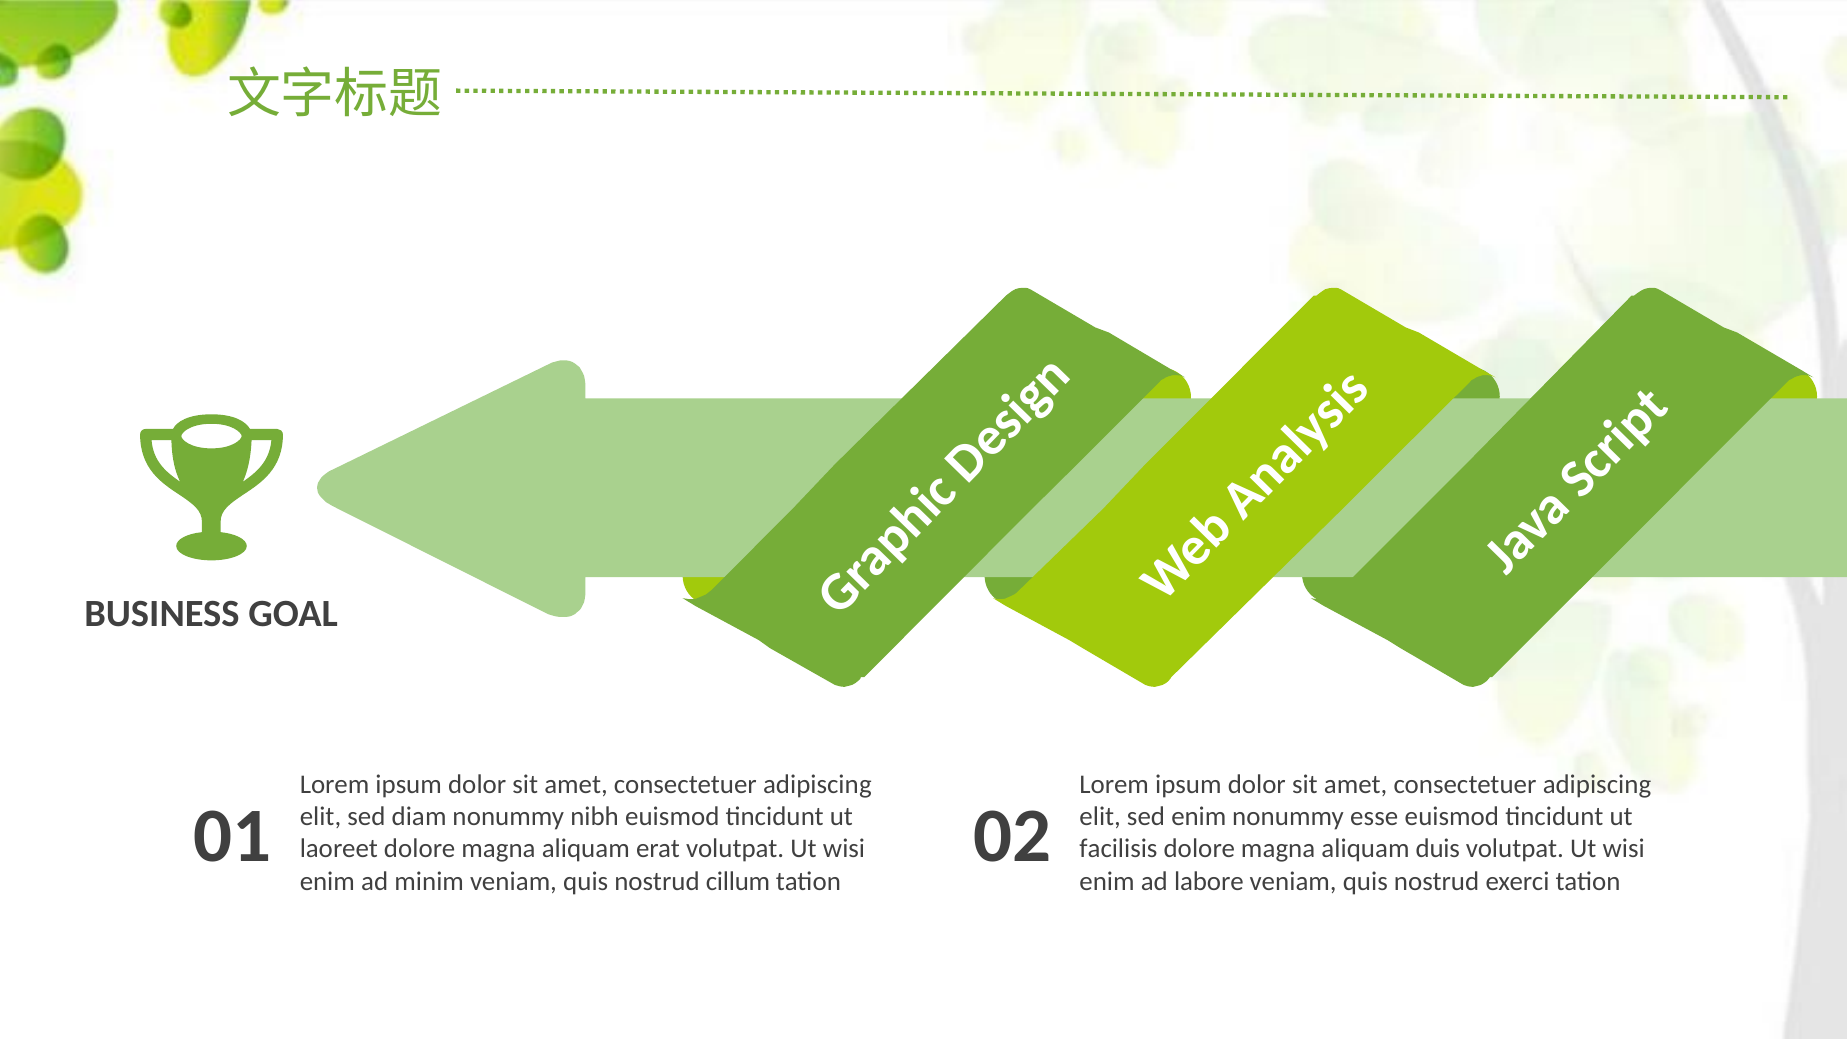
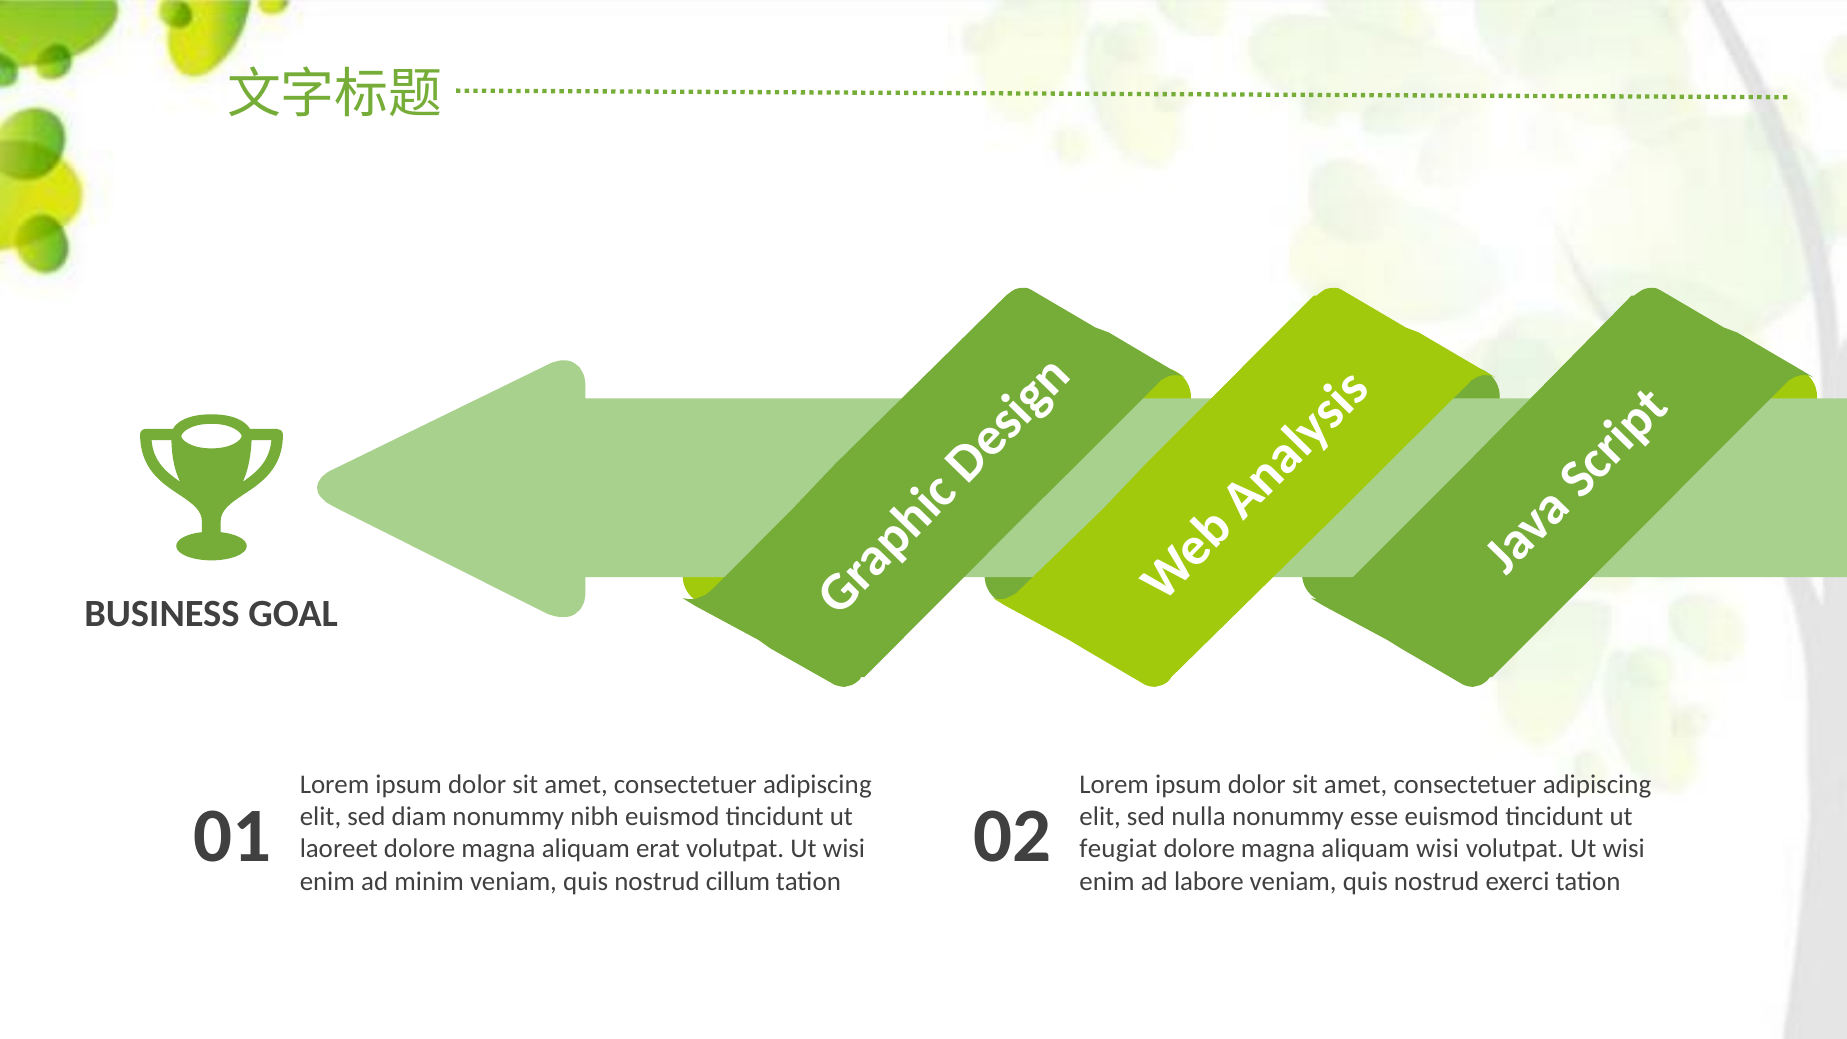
sed enim: enim -> nulla
facilisis: facilisis -> feugiat
aliquam duis: duis -> wisi
